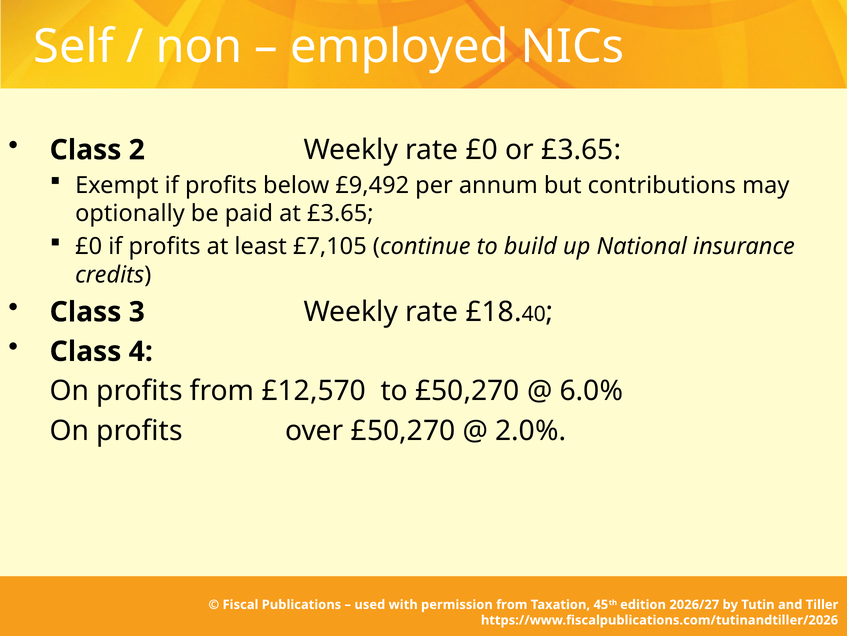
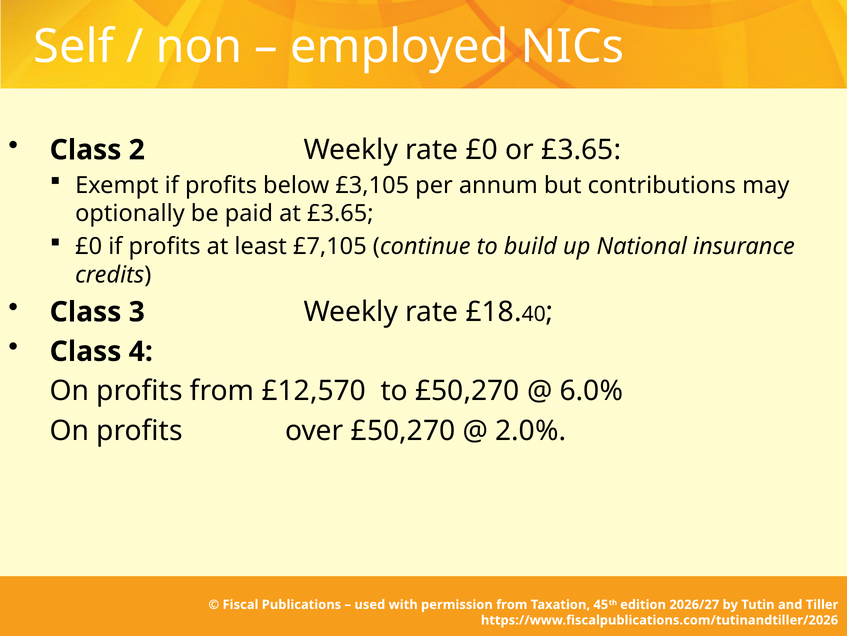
£9,492: £9,492 -> £3,105
